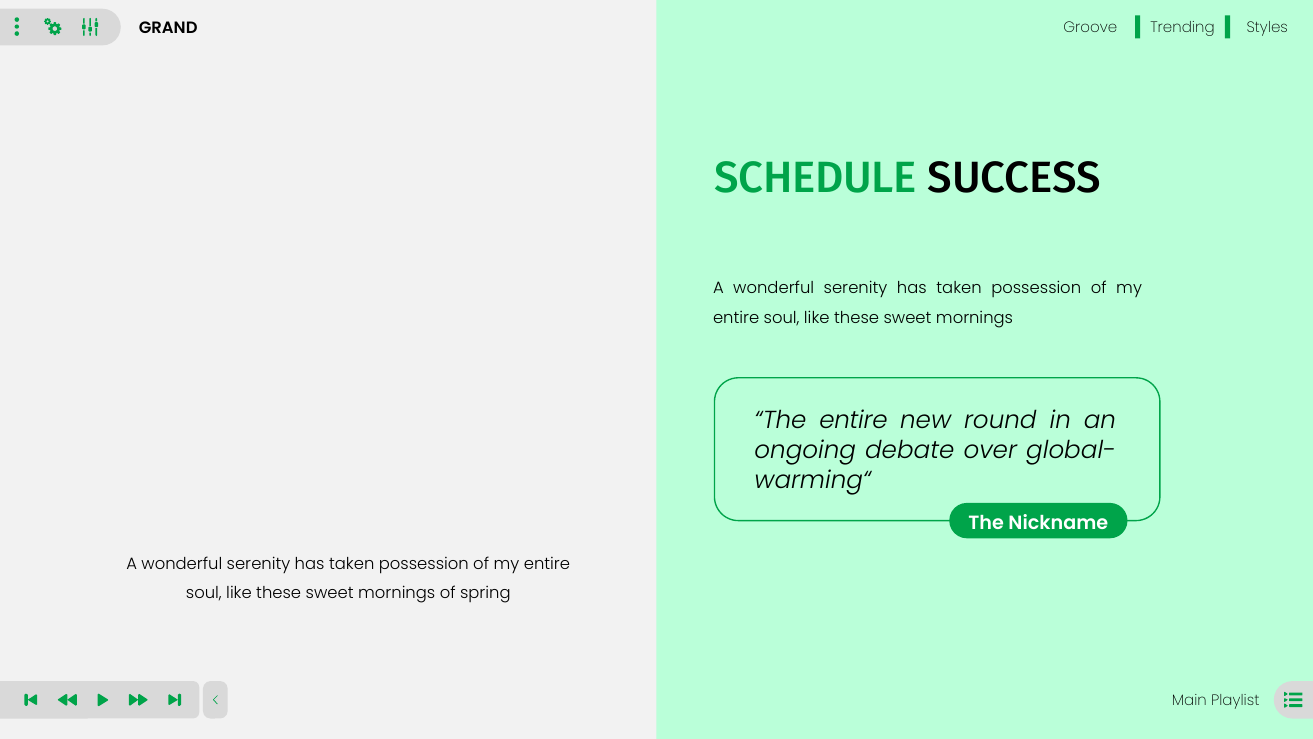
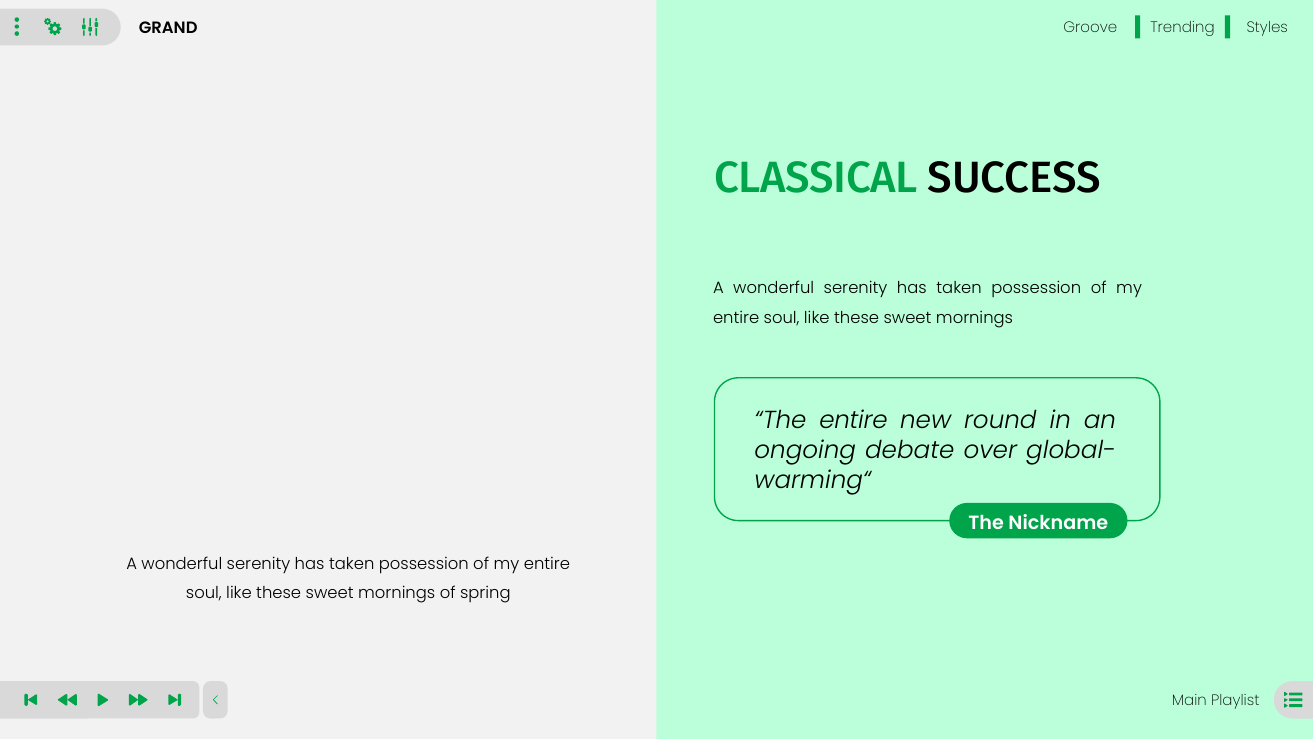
SCHEDULE: SCHEDULE -> CLASSICAL
